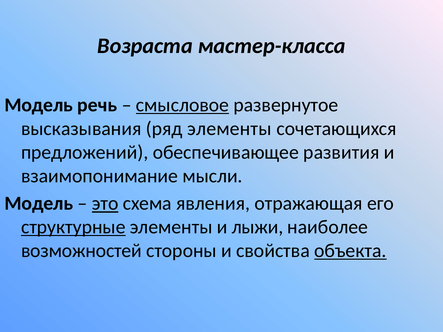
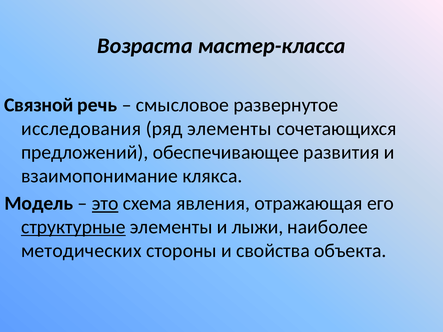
Модель at (39, 105): Модель -> Связной
смысловое underline: present -> none
высказывания: высказывания -> исследования
мысли: мысли -> клякса
возможностей: возможностей -> методических
объекта underline: present -> none
